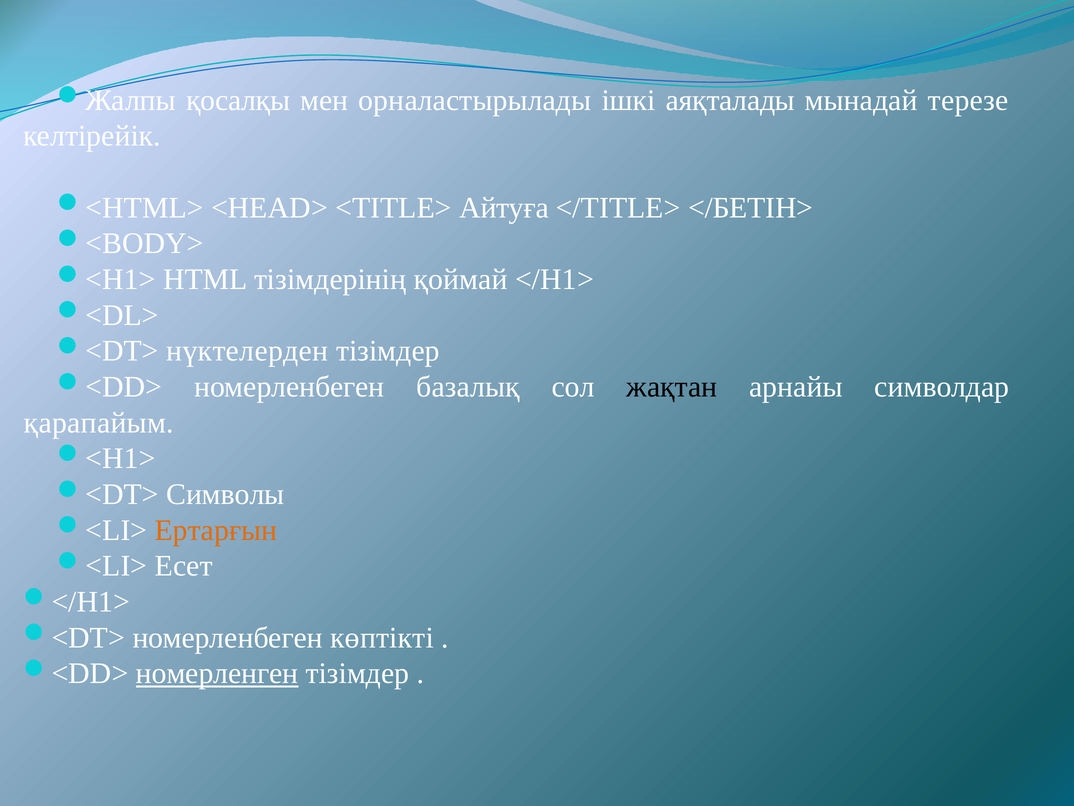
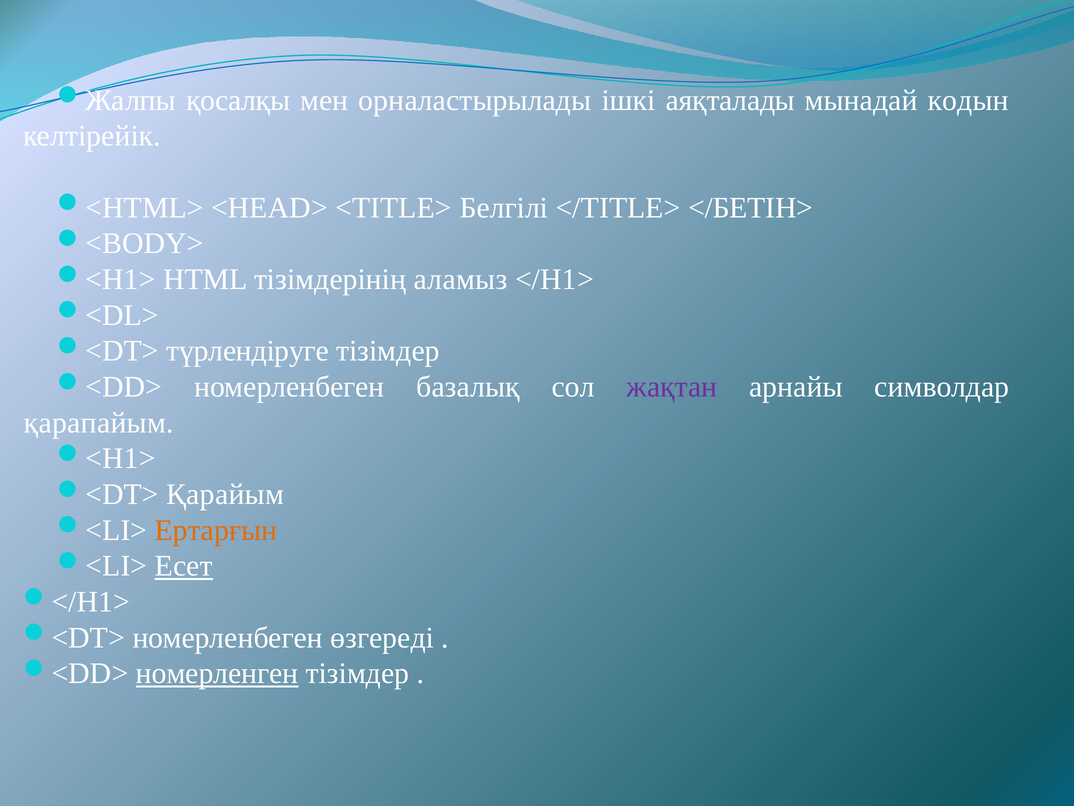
терезе: терезе -> кодын
Айтуға: Айтуға -> Белгілі
қоймай: қоймай -> аламыз
нүктелерден: нүктелерден -> түрлендіруге
жақтан colour: black -> purple
Символы: Символы -> Қарайым
Есет underline: none -> present
көптікті: көптікті -> өзгереді
